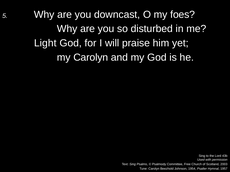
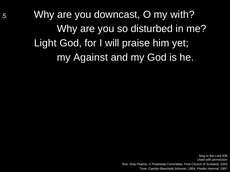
my foes: foes -> with
my Carolyn: Carolyn -> Against
